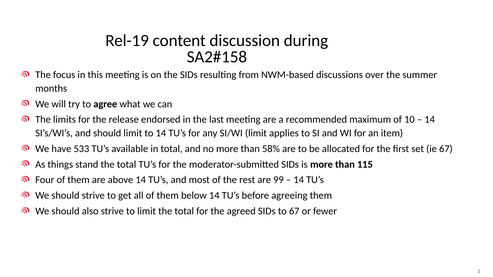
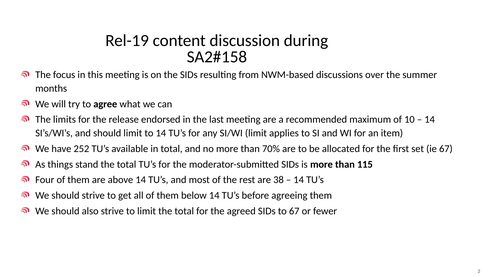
533: 533 -> 252
58%: 58% -> 70%
99: 99 -> 38
